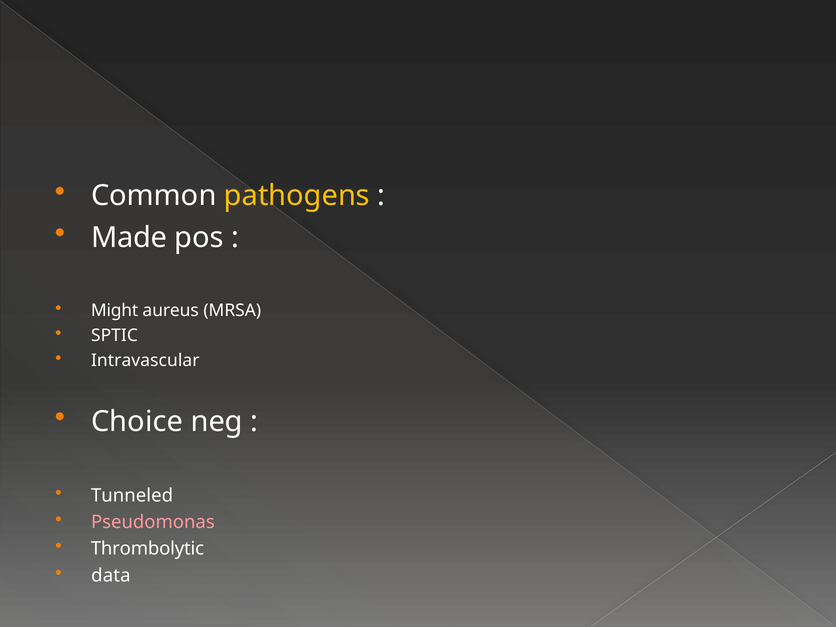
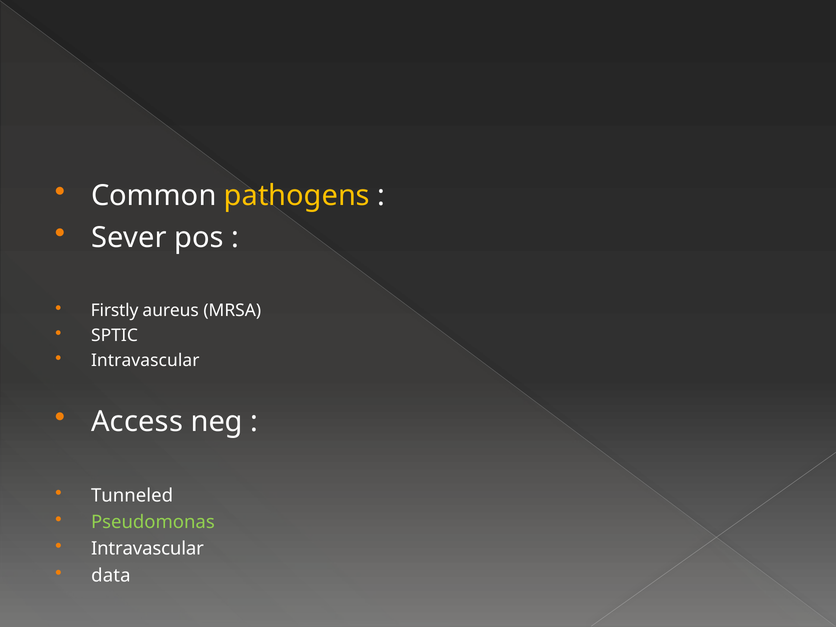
Made: Made -> Sever
Might: Might -> Firstly
Choice: Choice -> Access
Pseudomonas colour: pink -> light green
Thrombolytic at (147, 549): Thrombolytic -> Intravascular
